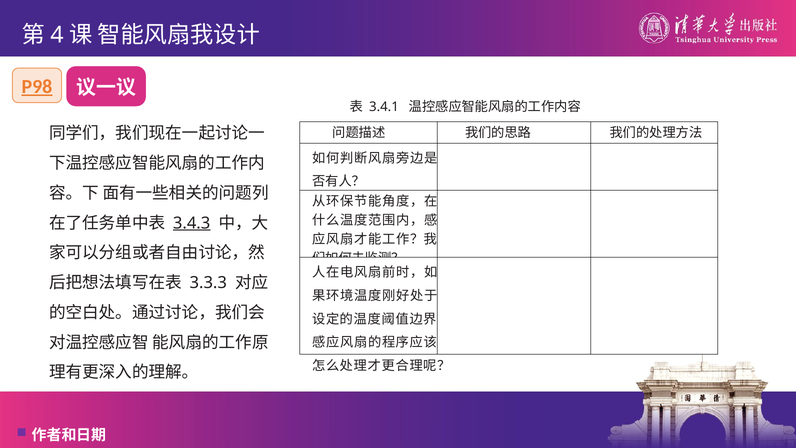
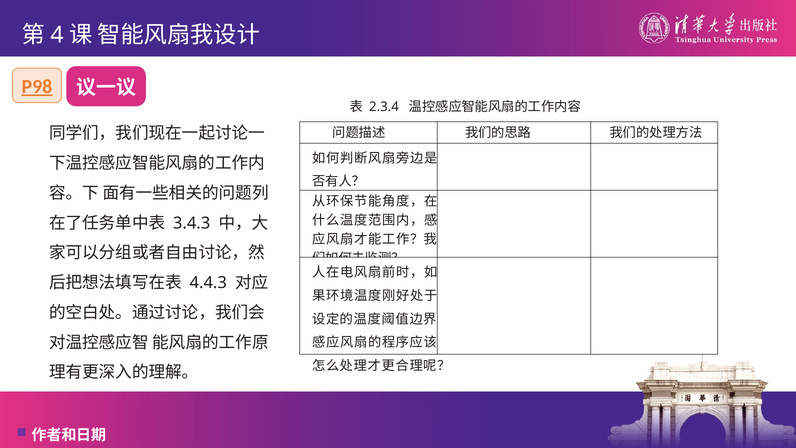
3.4.1: 3.4.1 -> 2.3.4
3.4.3 underline: present -> none
3.3.3: 3.3.3 -> 4.4.3
